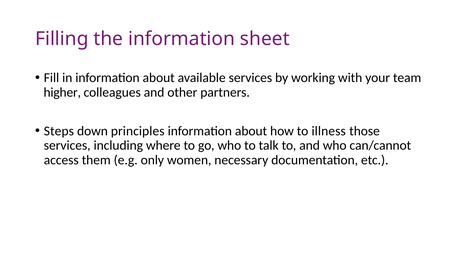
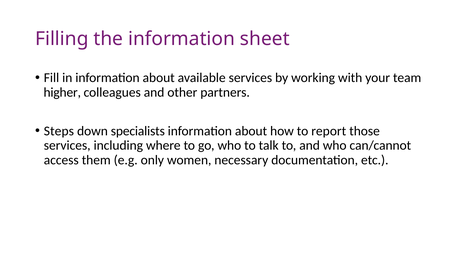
principles: principles -> specialists
illness: illness -> report
